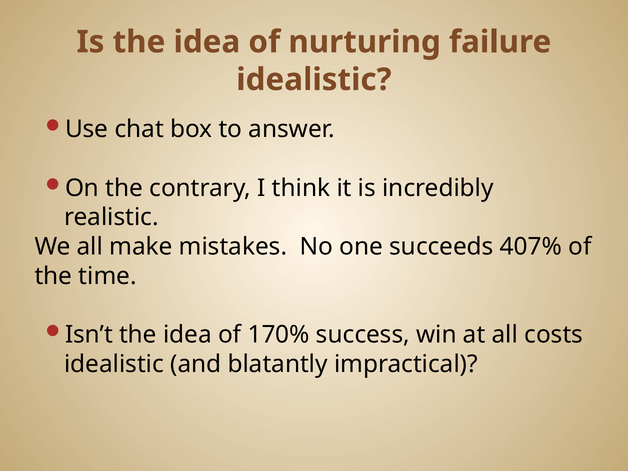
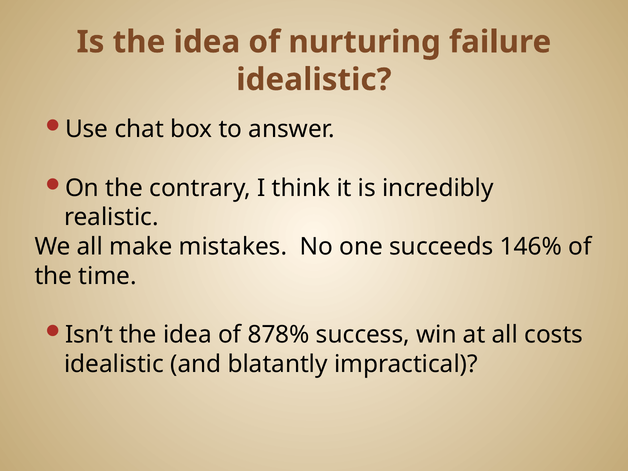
407%: 407% -> 146%
170%: 170% -> 878%
